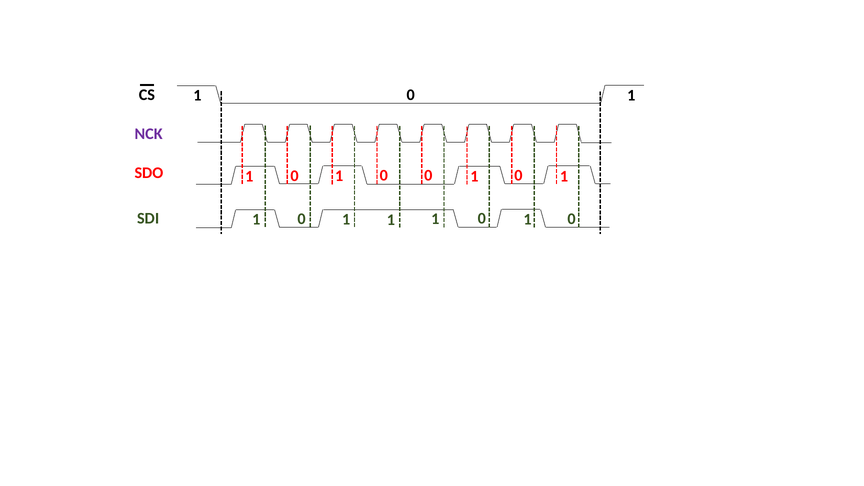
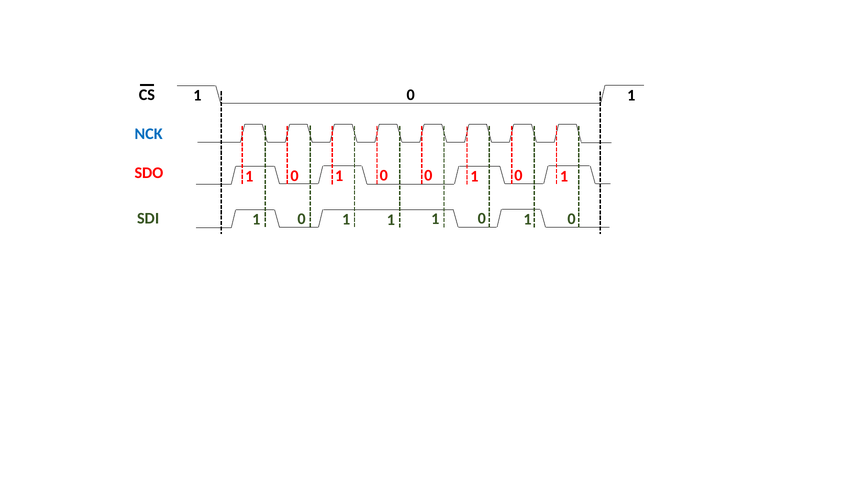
NCK colour: purple -> blue
